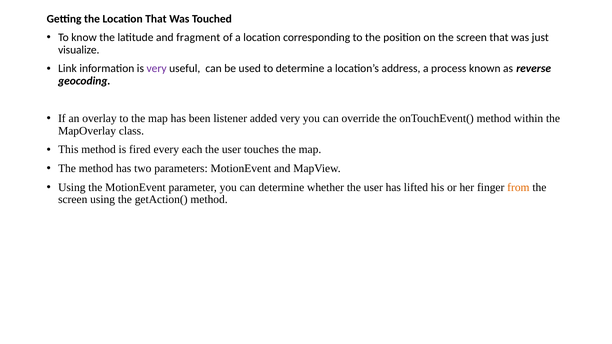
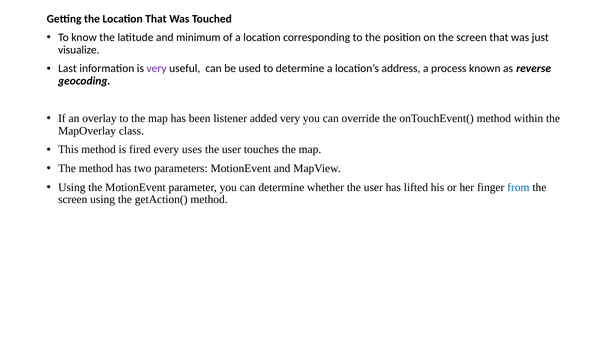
fragment: fragment -> minimum
Link: Link -> Last
each: each -> uses
from colour: orange -> blue
